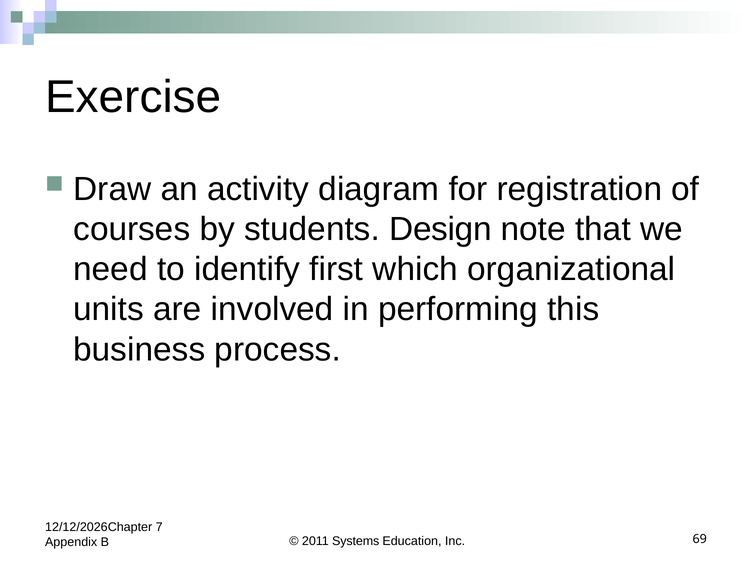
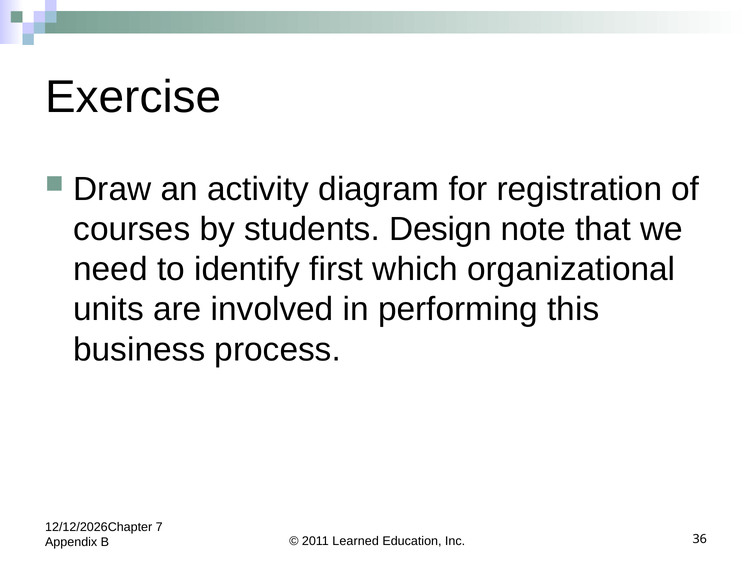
Systems: Systems -> Learned
69: 69 -> 36
